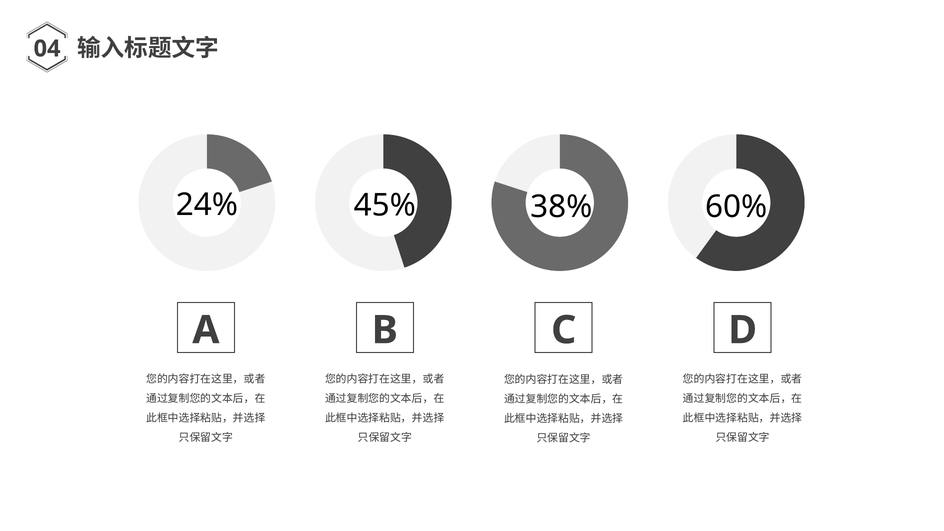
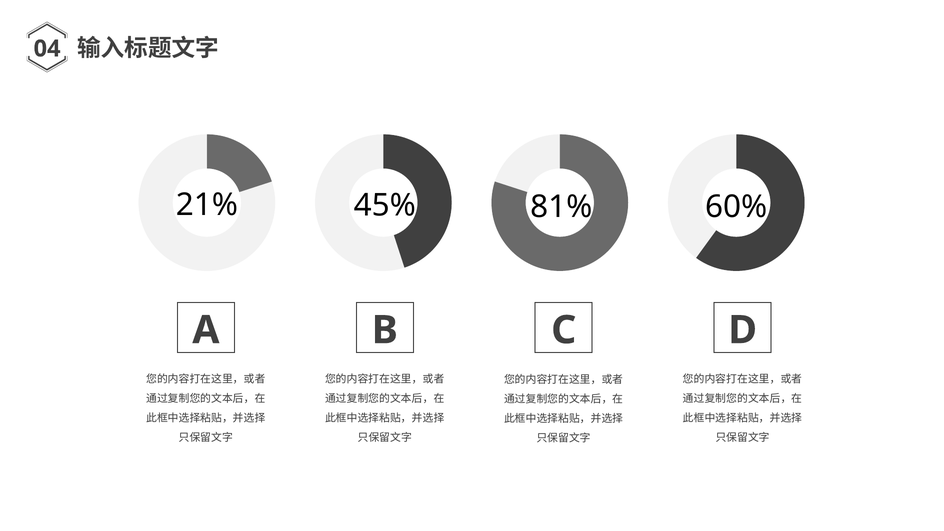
24%: 24% -> 21%
38%: 38% -> 81%
